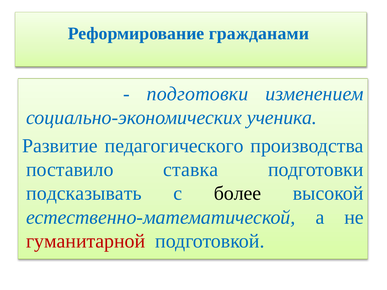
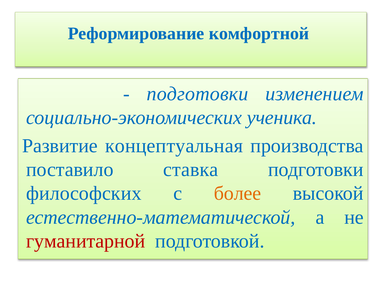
гражданами: гражданами -> комфортной
педагогического: педагогического -> концептуальная
подсказывать: подсказывать -> философских
более colour: black -> orange
